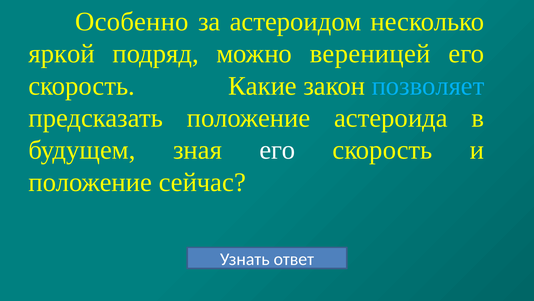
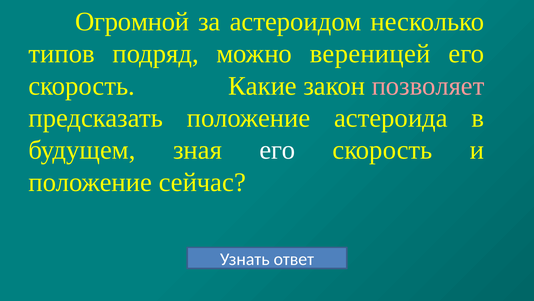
Особенно: Особенно -> Огромной
яркой: яркой -> типов
позволяет colour: light blue -> pink
